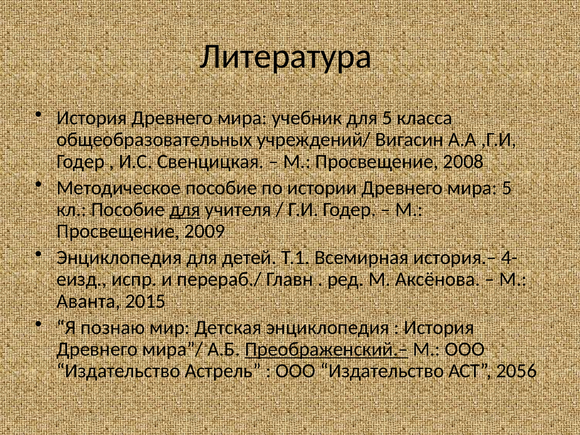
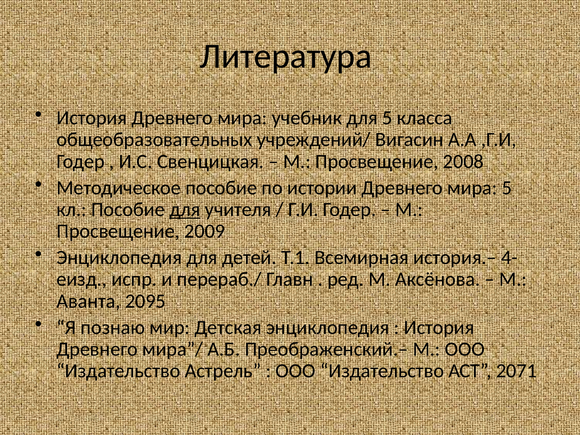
2015: 2015 -> 2095
Преображенский.– underline: present -> none
2056: 2056 -> 2071
